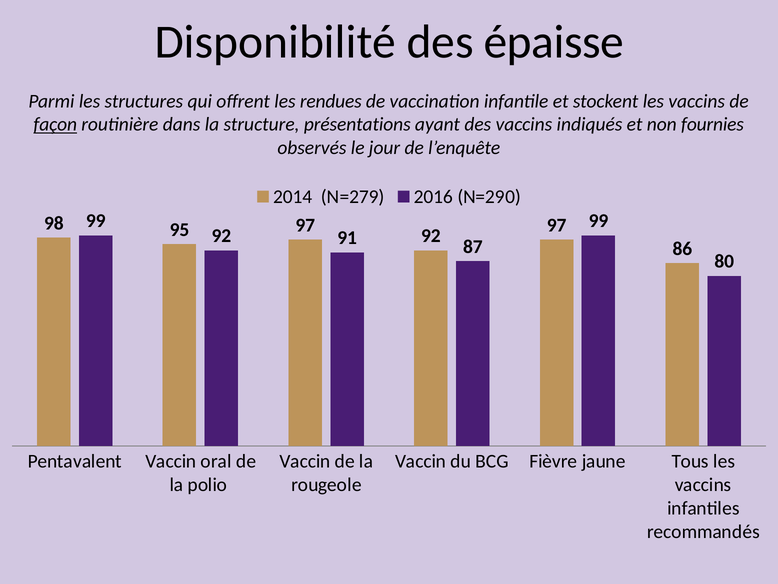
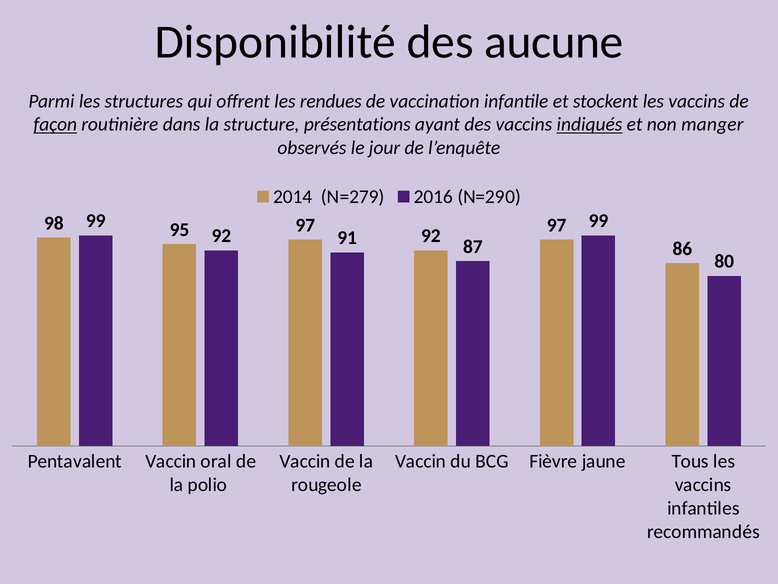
épaisse: épaisse -> aucune
indiqués underline: none -> present
fournies: fournies -> manger
